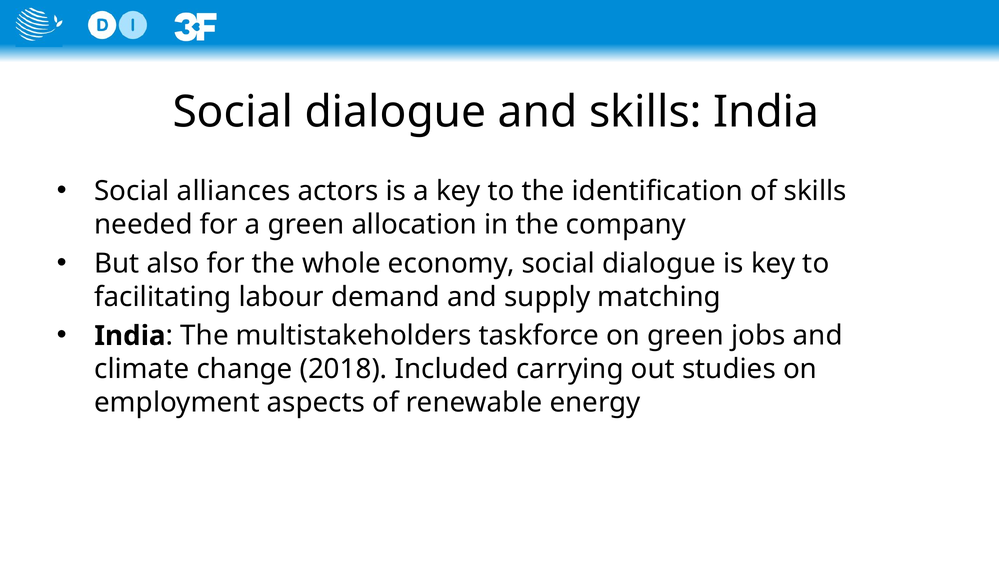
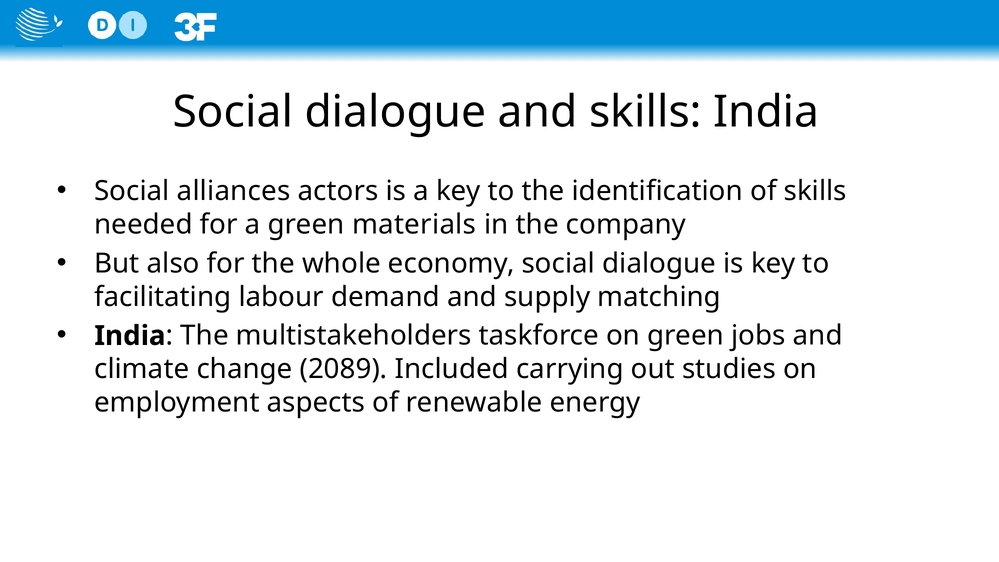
allocation: allocation -> materials
2018: 2018 -> 2089
